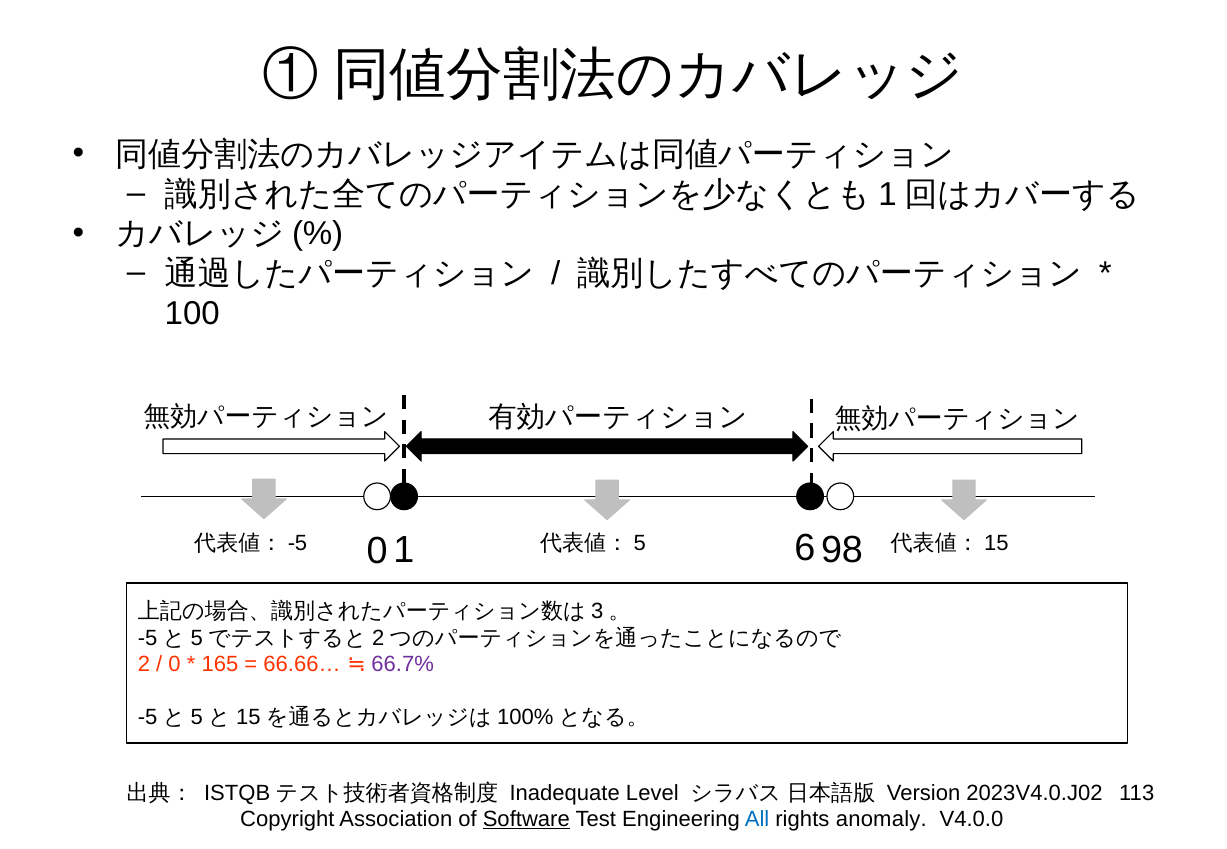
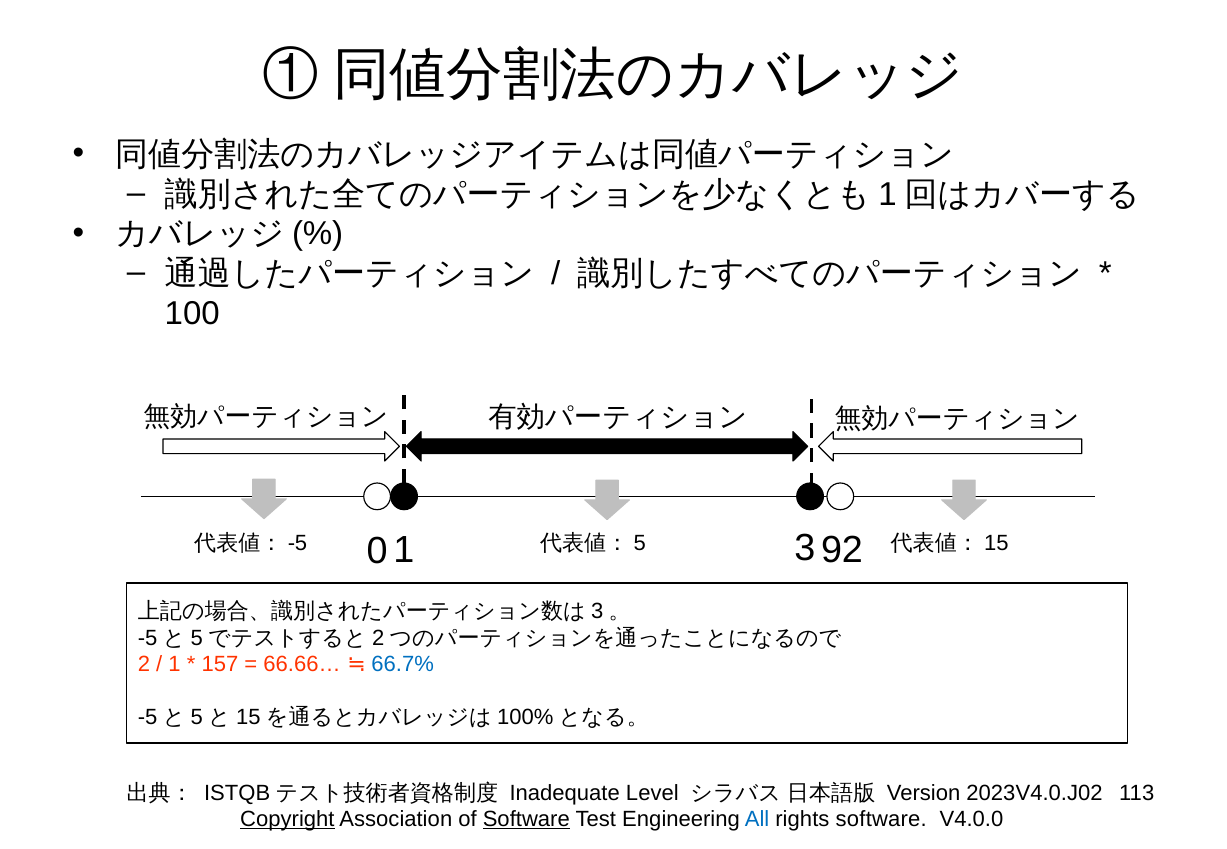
98: 98 -> 92
6: 6 -> 3
0 at (175, 665): 0 -> 1
165: 165 -> 157
66.7% colour: purple -> blue
Copyright underline: none -> present
rights anomaly: anomaly -> software
